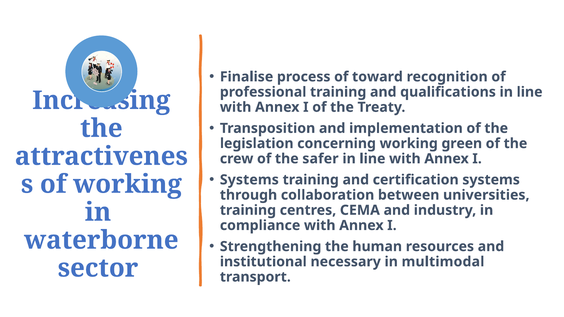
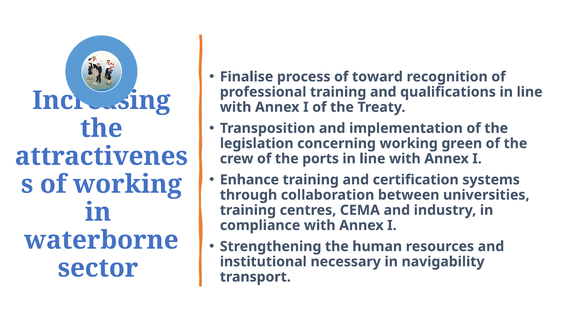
safer: safer -> ports
Systems at (249, 180): Systems -> Enhance
multimodal: multimodal -> navigability
